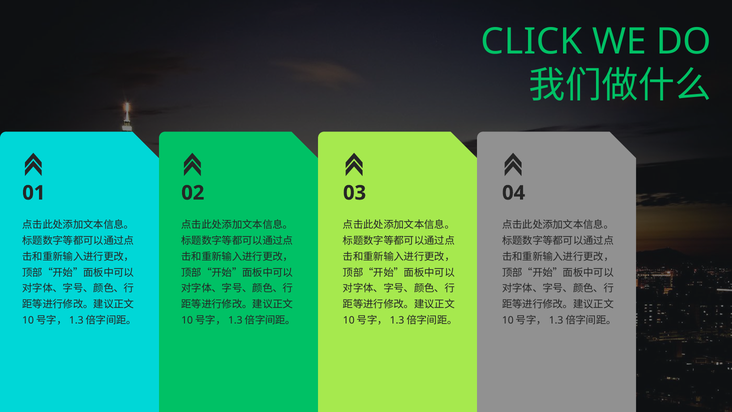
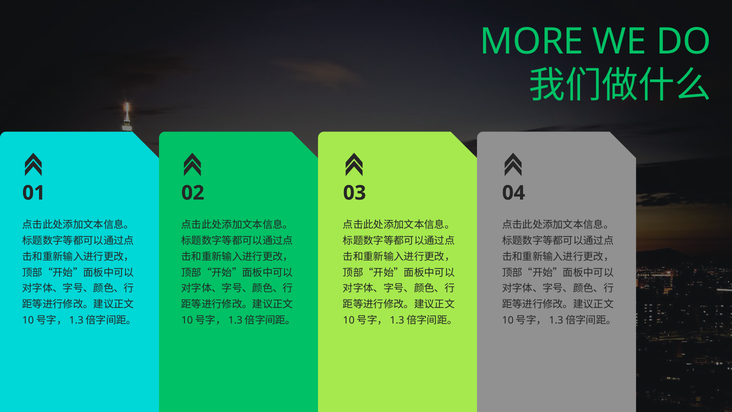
CLICK: CLICK -> MORE
